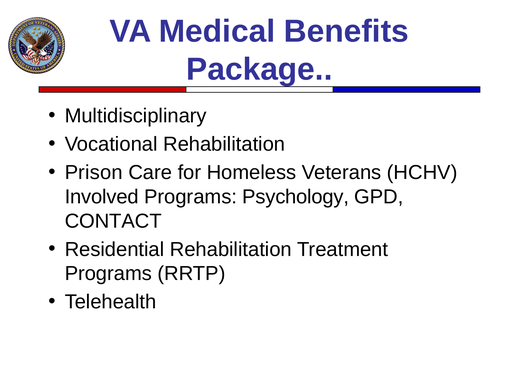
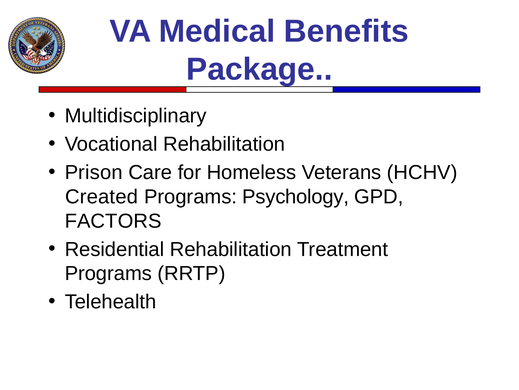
Involved: Involved -> Created
CONTACT: CONTACT -> FACTORS
